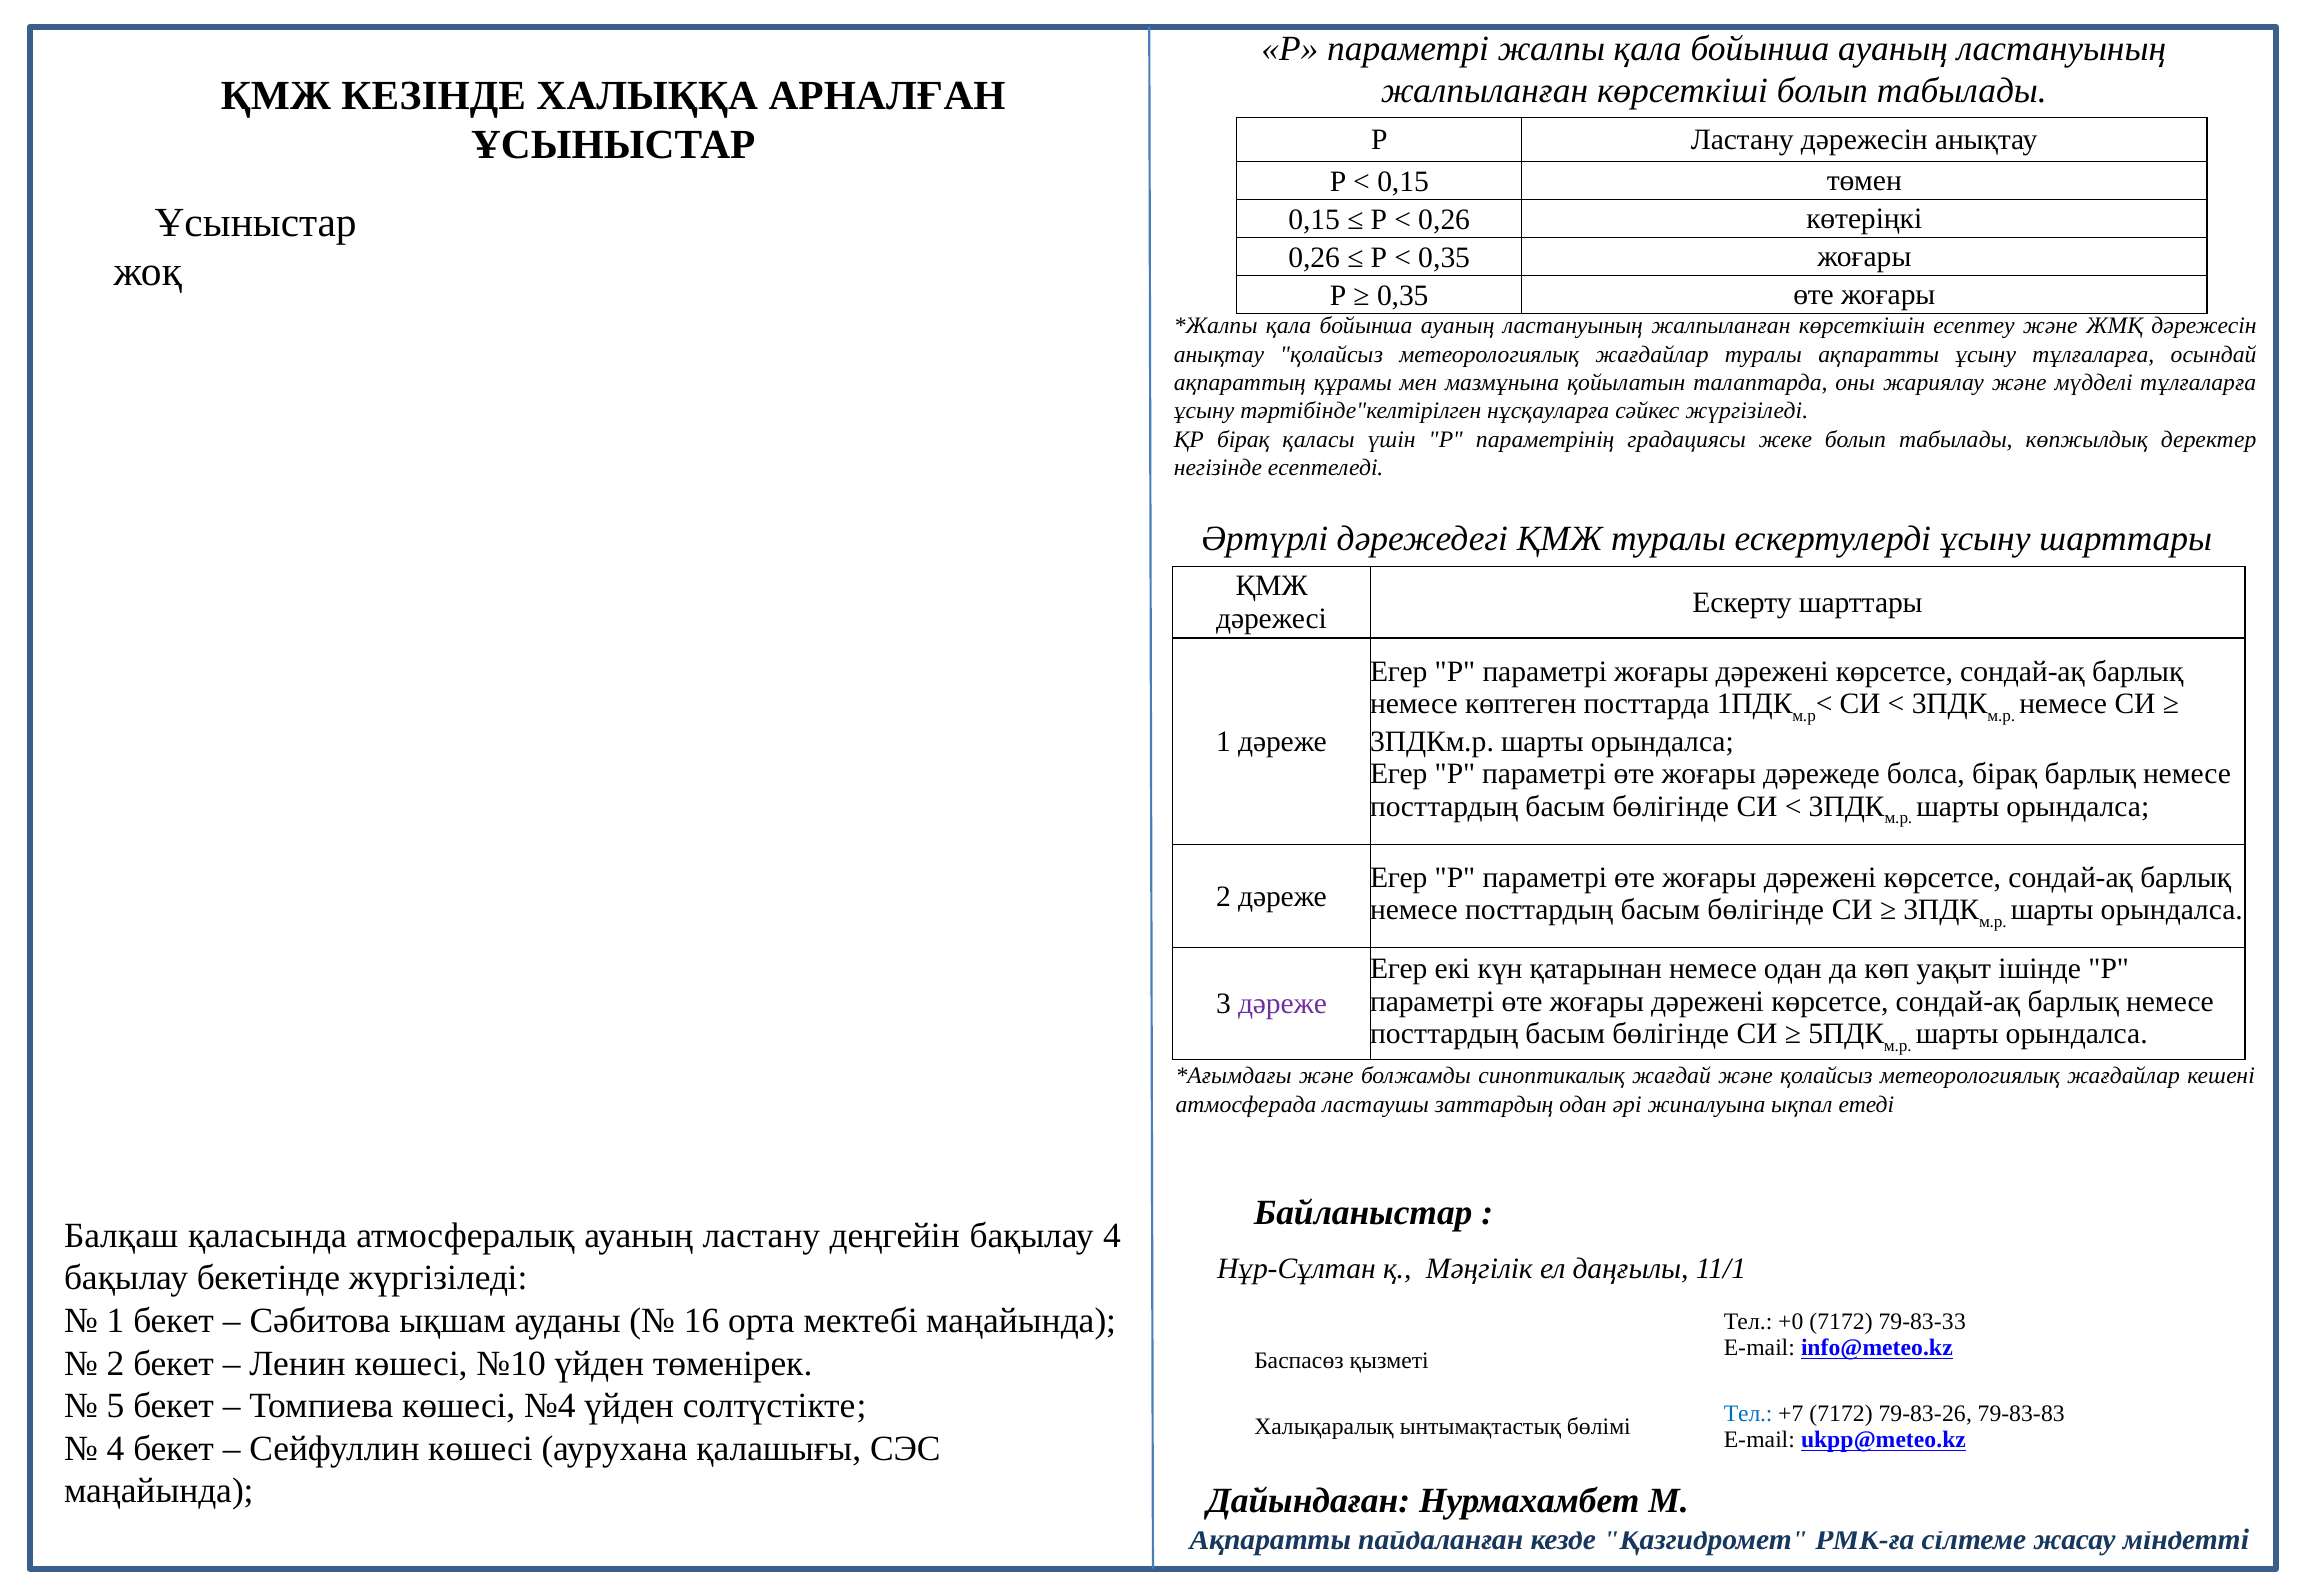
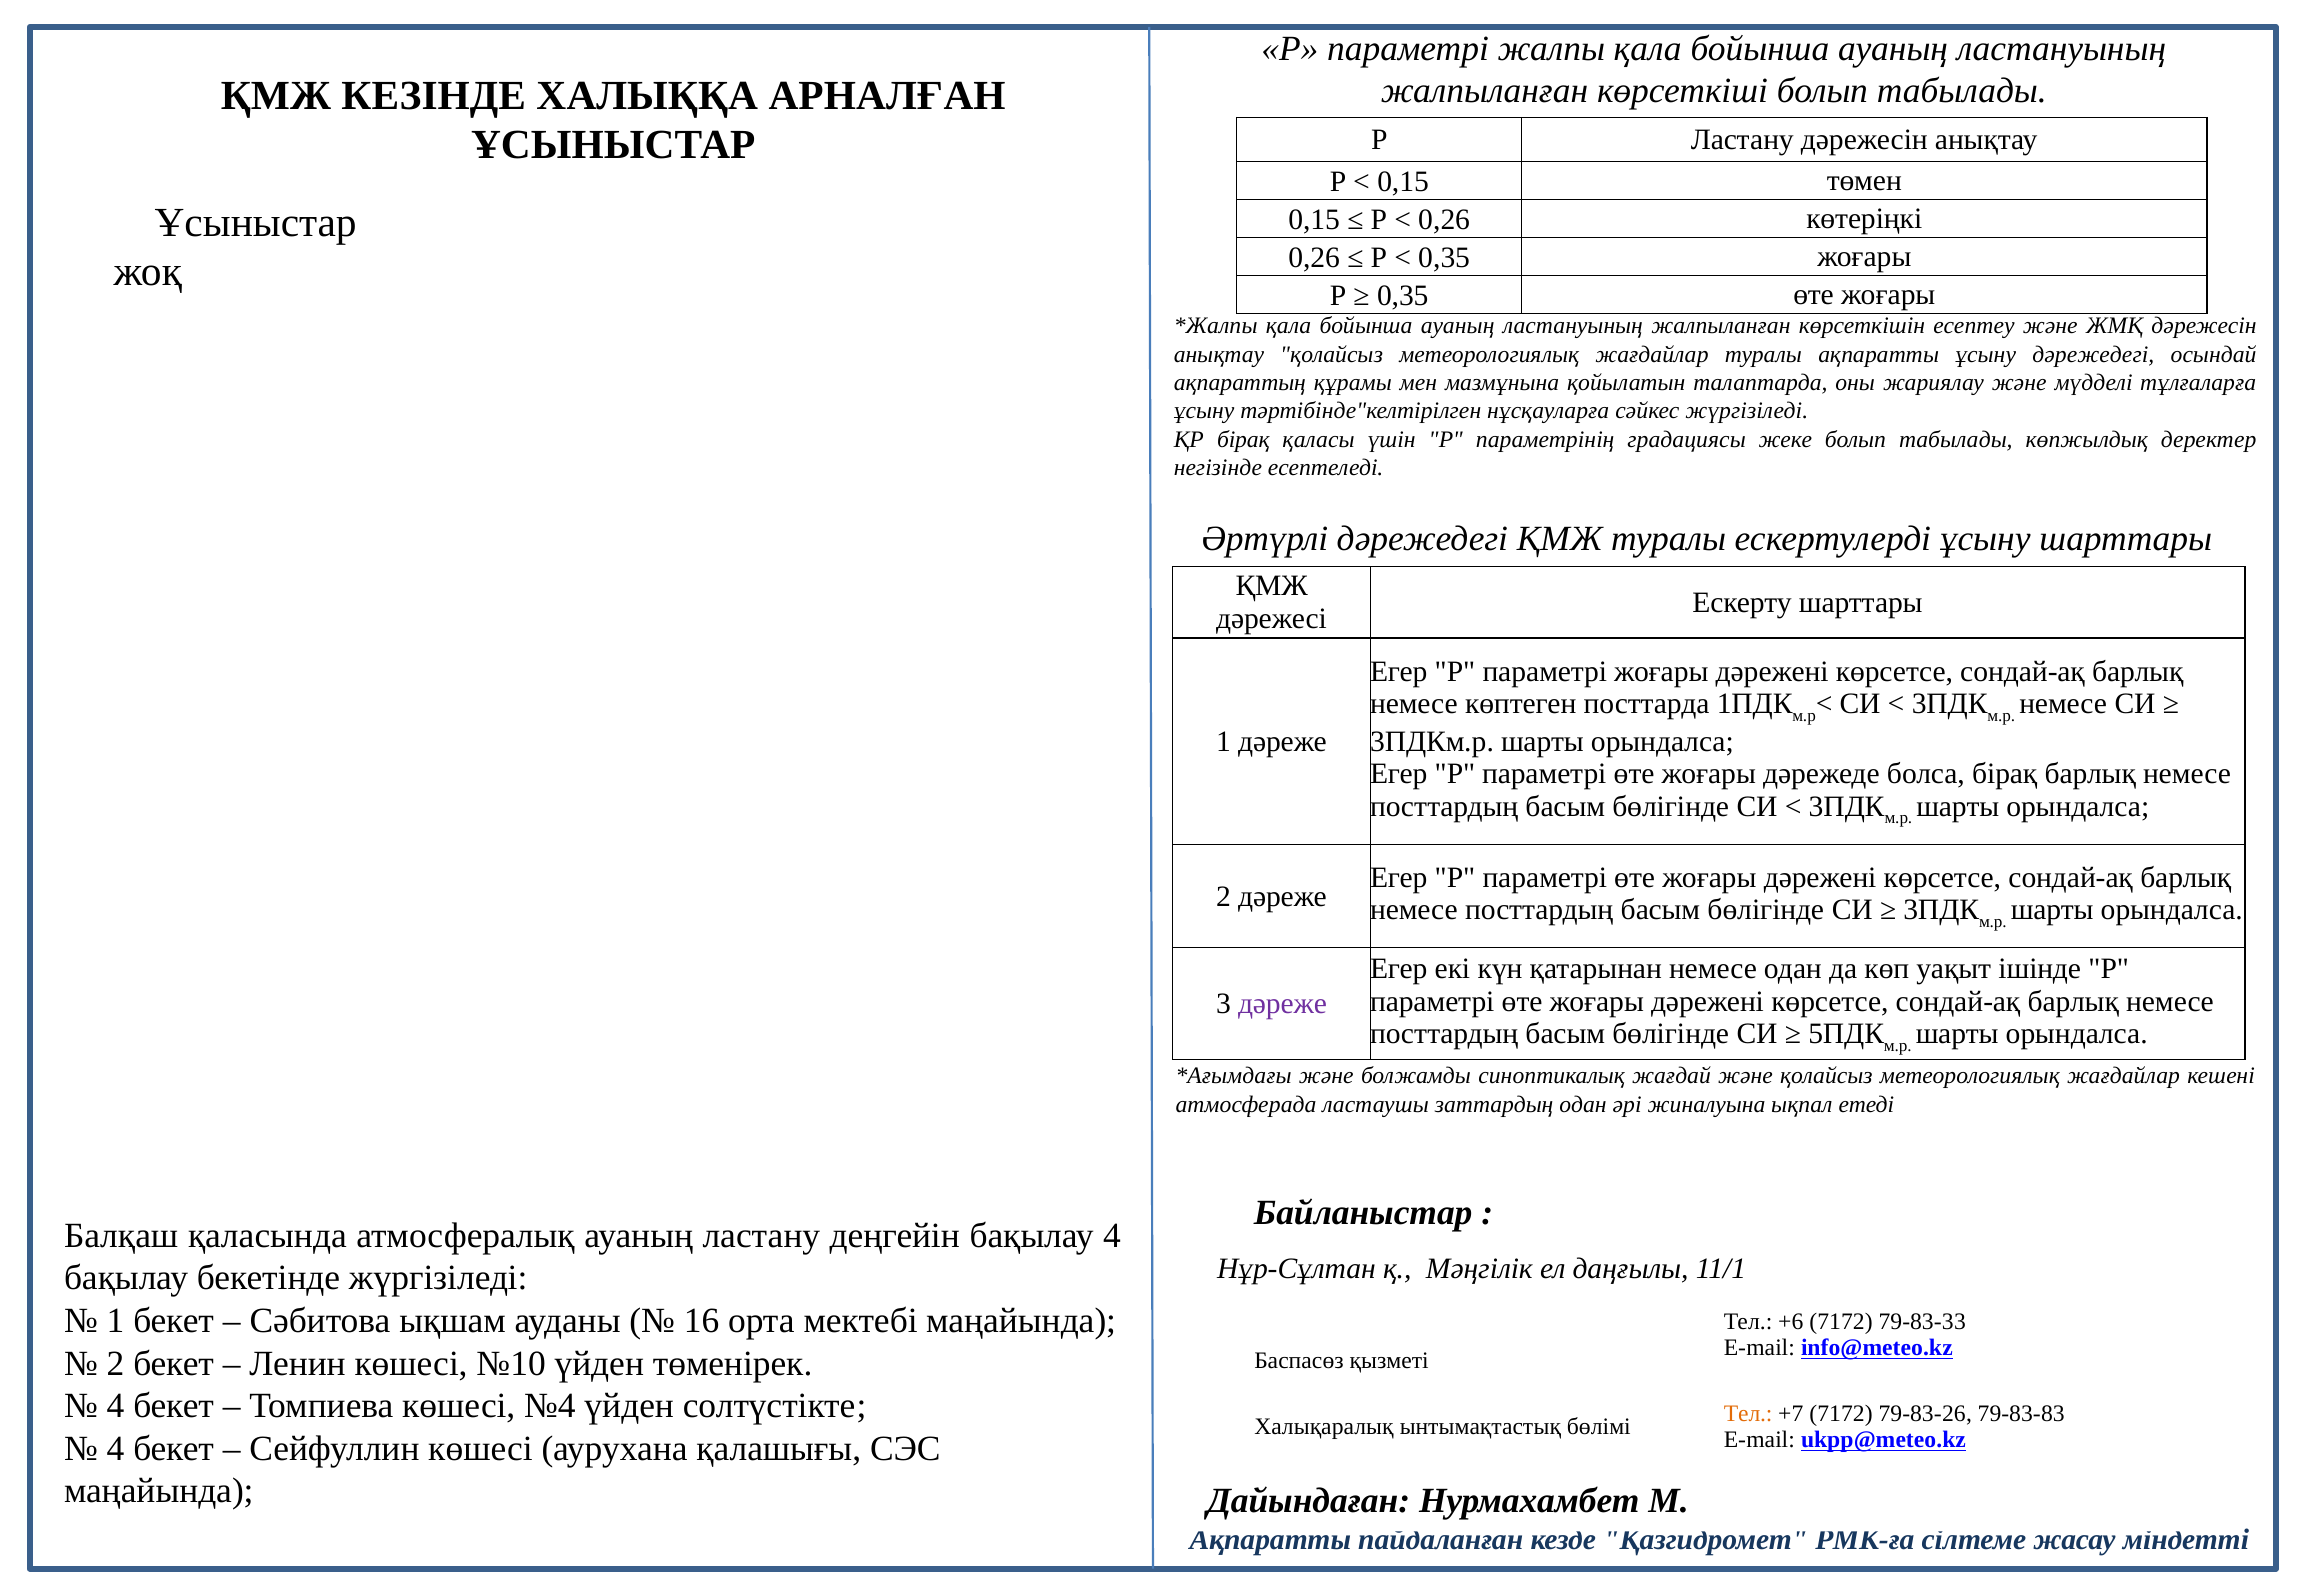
ұсыну тұлғаларға: тұлғаларға -> дәрежедегі
+0: +0 -> +6
5 at (116, 1406): 5 -> 4
Тел at (1748, 1414) colour: blue -> orange
